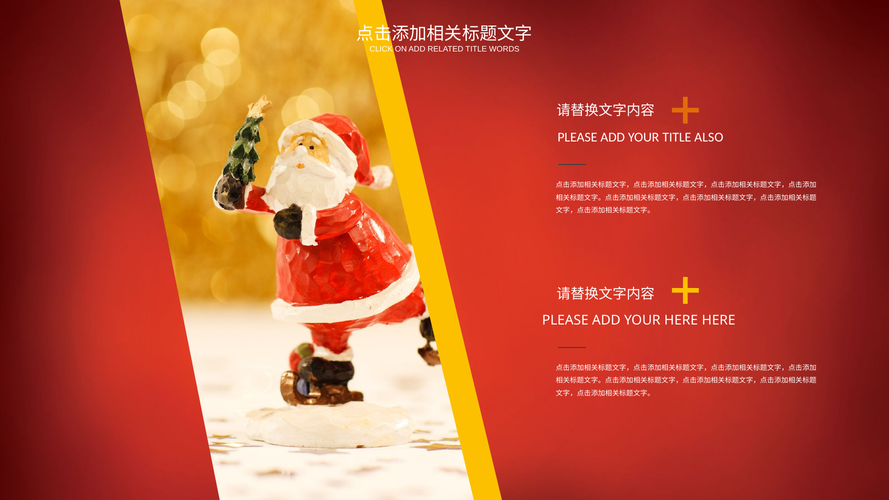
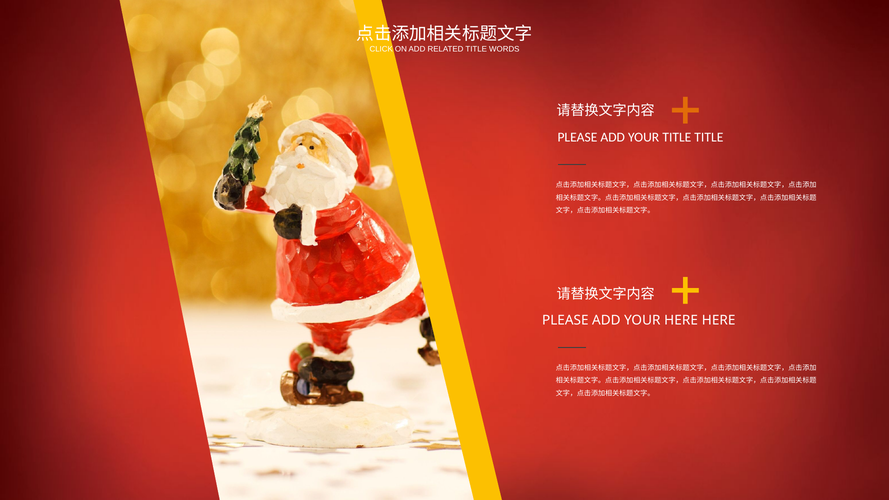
TITLE ALSO: ALSO -> TITLE
